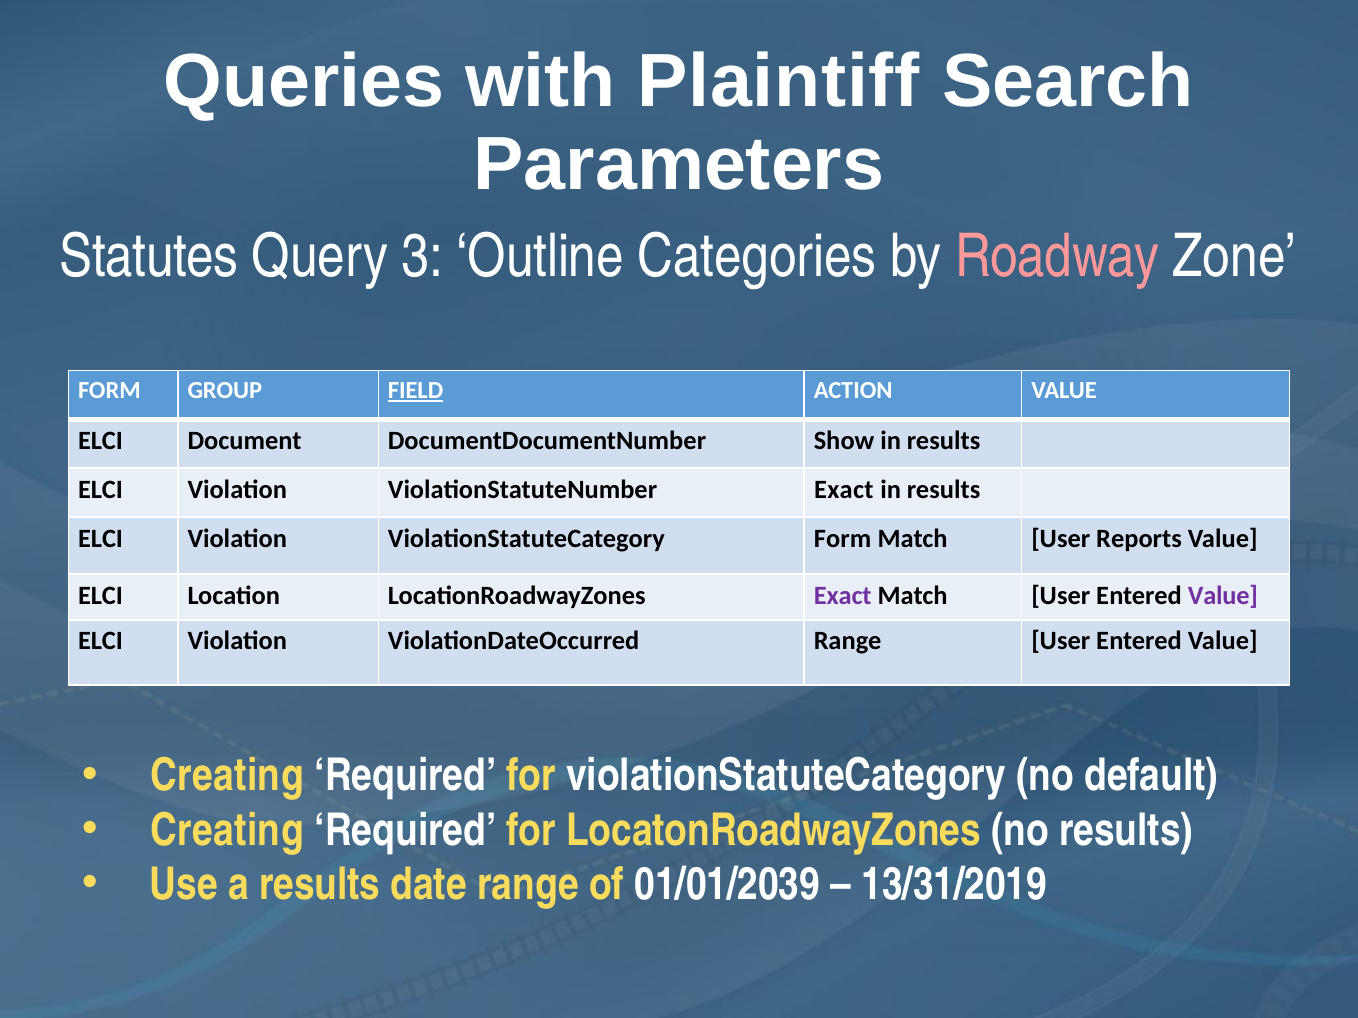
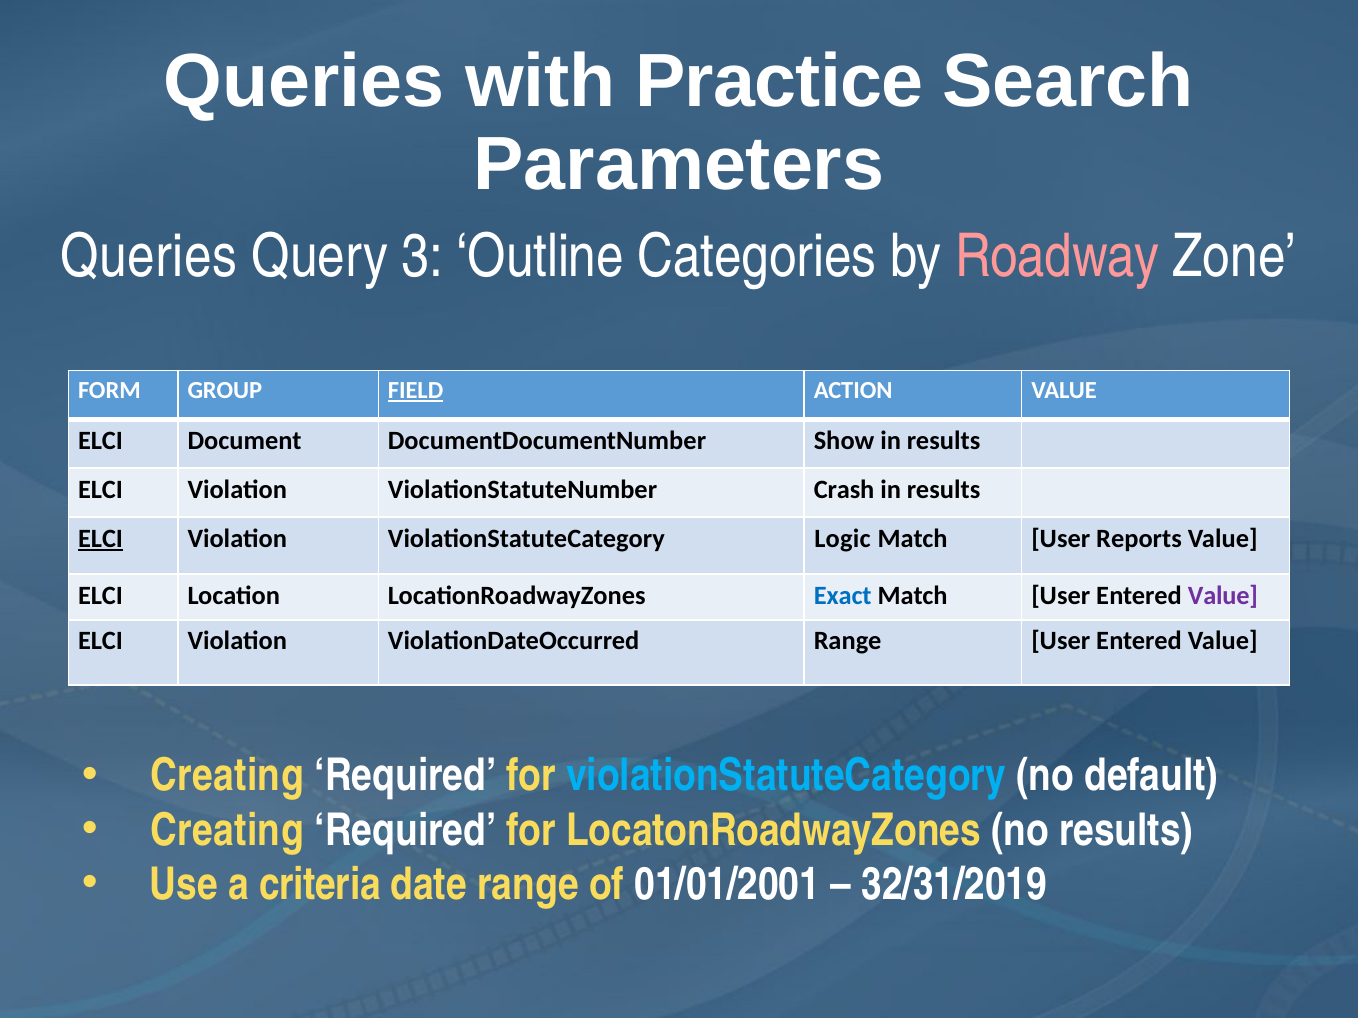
Plaintiff: Plaintiff -> Practice
Statutes at (149, 257): Statutes -> Queries
ViolationStatuteNumber Exact: Exact -> Crash
ELCI at (101, 539) underline: none -> present
ViolationStatuteCategory Form: Form -> Logic
Exact at (843, 596) colour: purple -> blue
violationStatuteCategory at (786, 776) colour: white -> light blue
a results: results -> criteria
01/01/2039: 01/01/2039 -> 01/01/2001
13/31/2019: 13/31/2019 -> 32/31/2019
